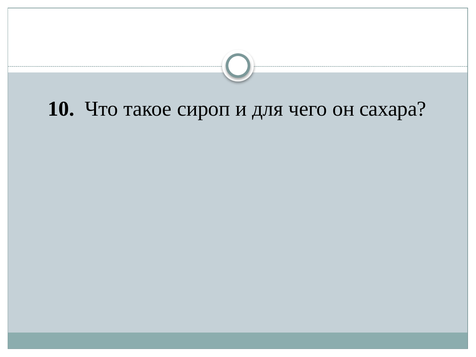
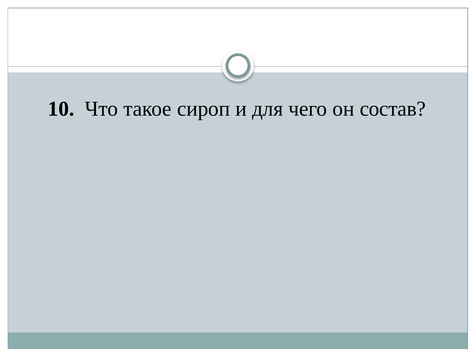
сахара: сахара -> состав
